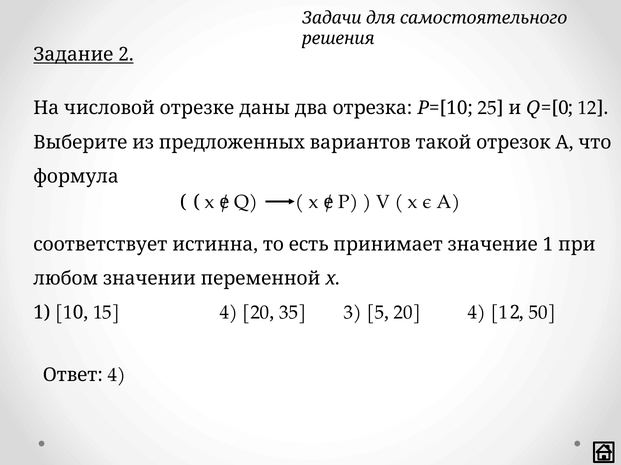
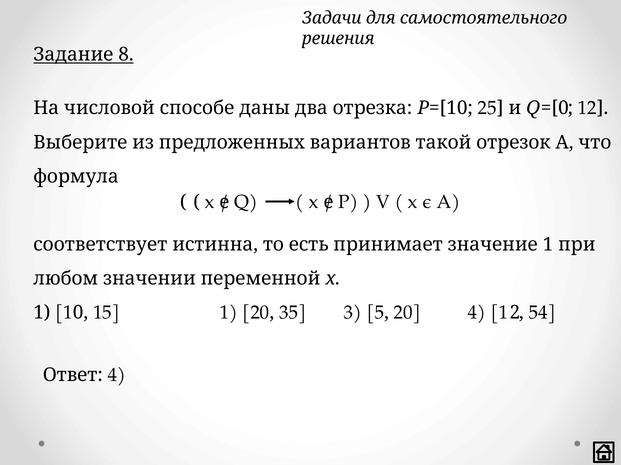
2: 2 -> 8
отрезке: отрезке -> способе
15 4: 4 -> 1
50: 50 -> 54
